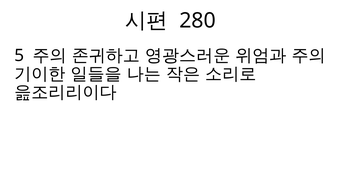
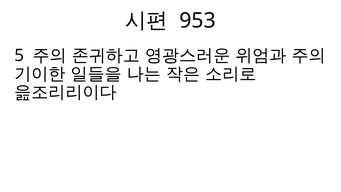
280: 280 -> 953
